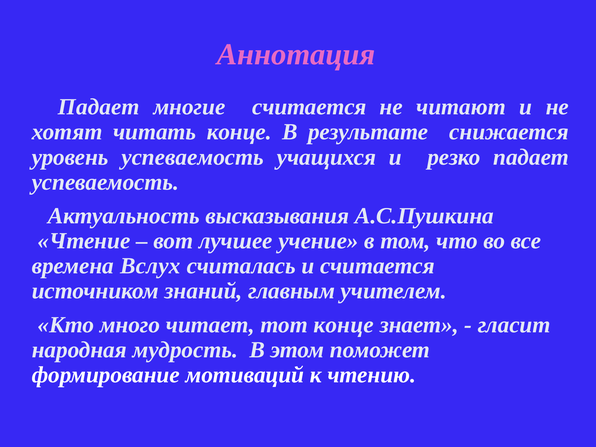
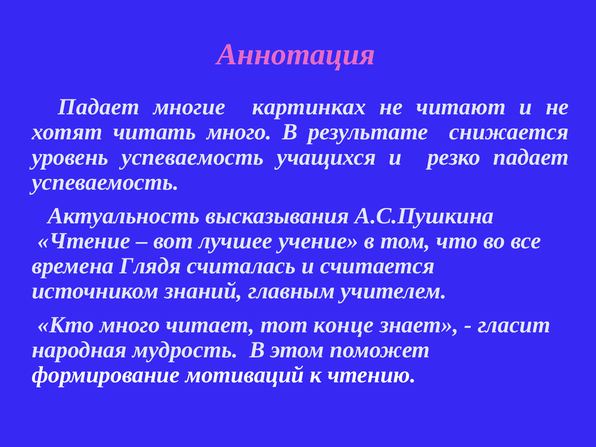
многие считается: считается -> картинках
читать конце: конце -> много
Вслух: Вслух -> Глядя
